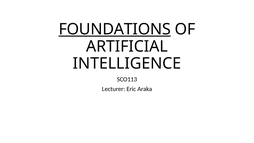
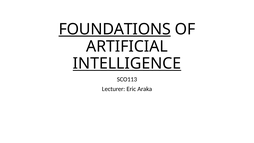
INTELLIGENCE underline: none -> present
